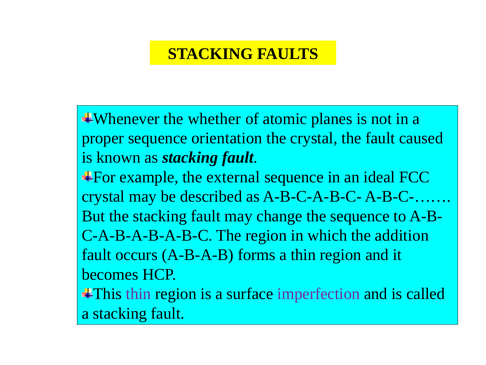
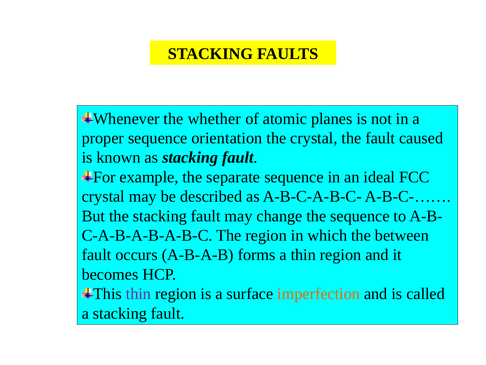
external: external -> separate
addition: addition -> between
imperfection colour: purple -> orange
